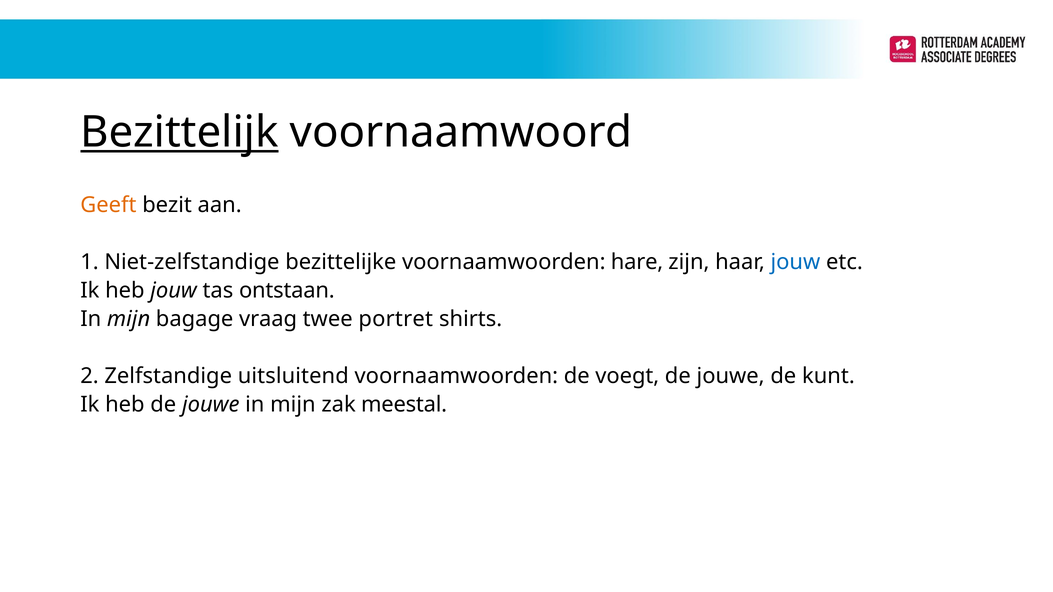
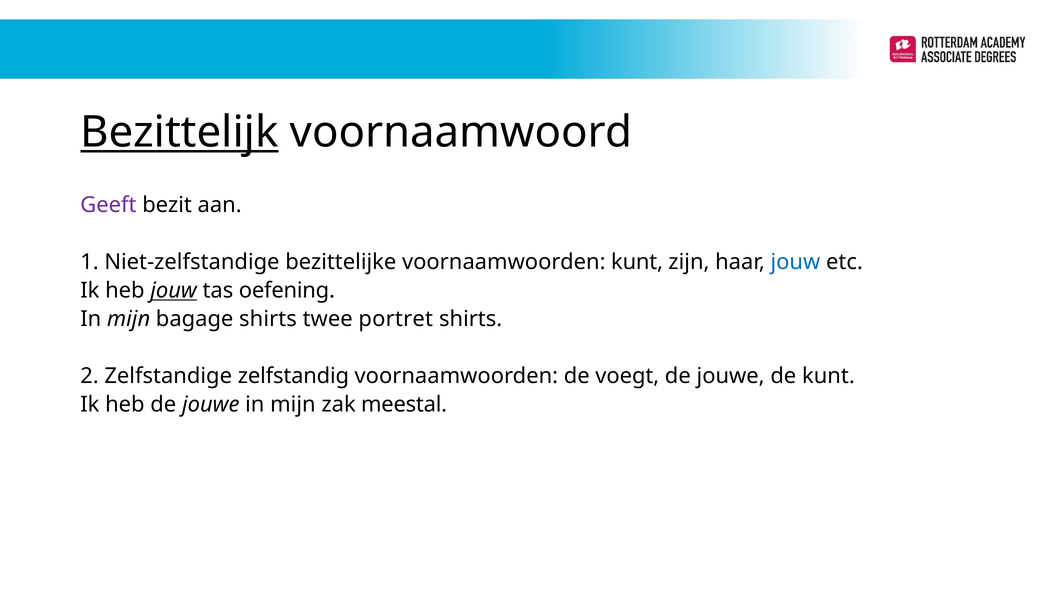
Geeft colour: orange -> purple
voornaamwoorden hare: hare -> kunt
jouw at (174, 291) underline: none -> present
ontstaan: ontstaan -> oefening
bagage vraag: vraag -> shirts
uitsluitend: uitsluitend -> zelfstandig
